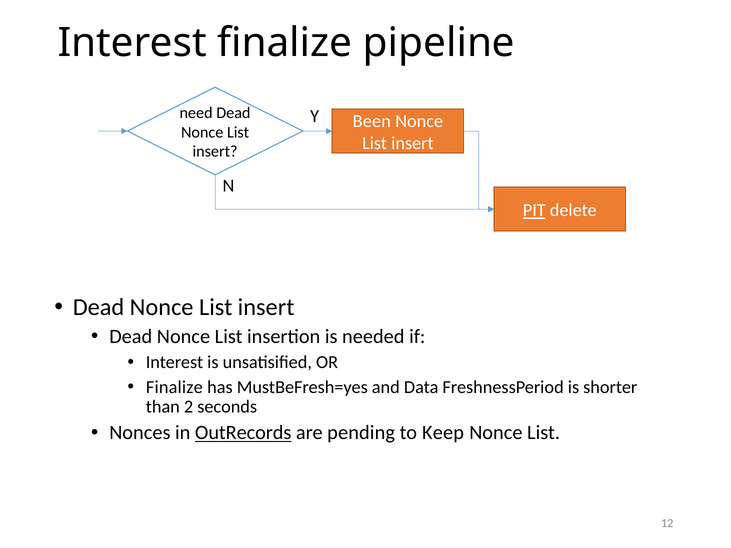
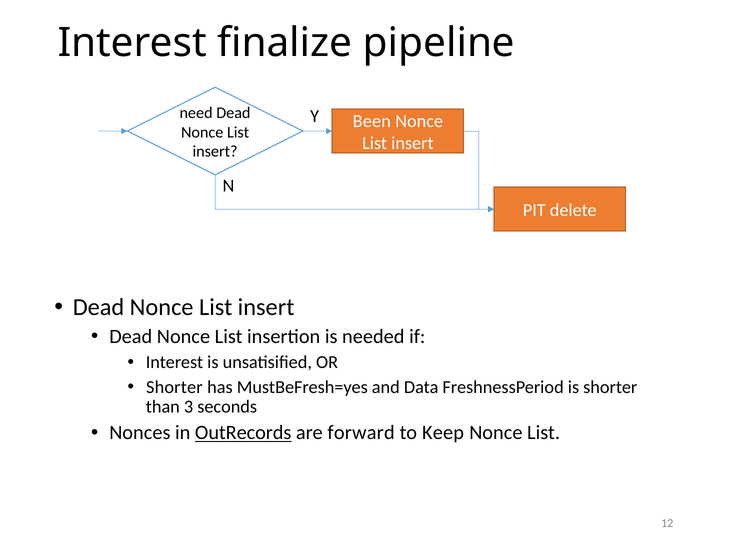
PIT underline: present -> none
Finalize at (174, 387): Finalize -> Shorter
2: 2 -> 3
pending: pending -> forward
